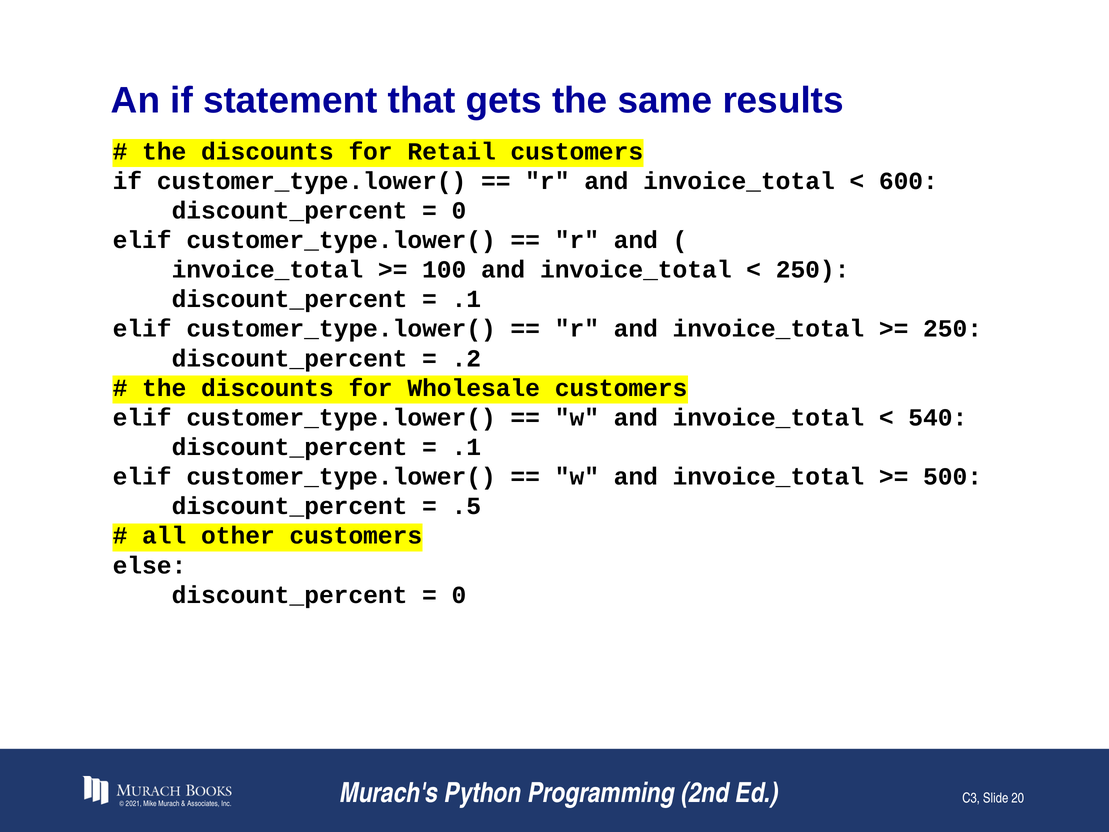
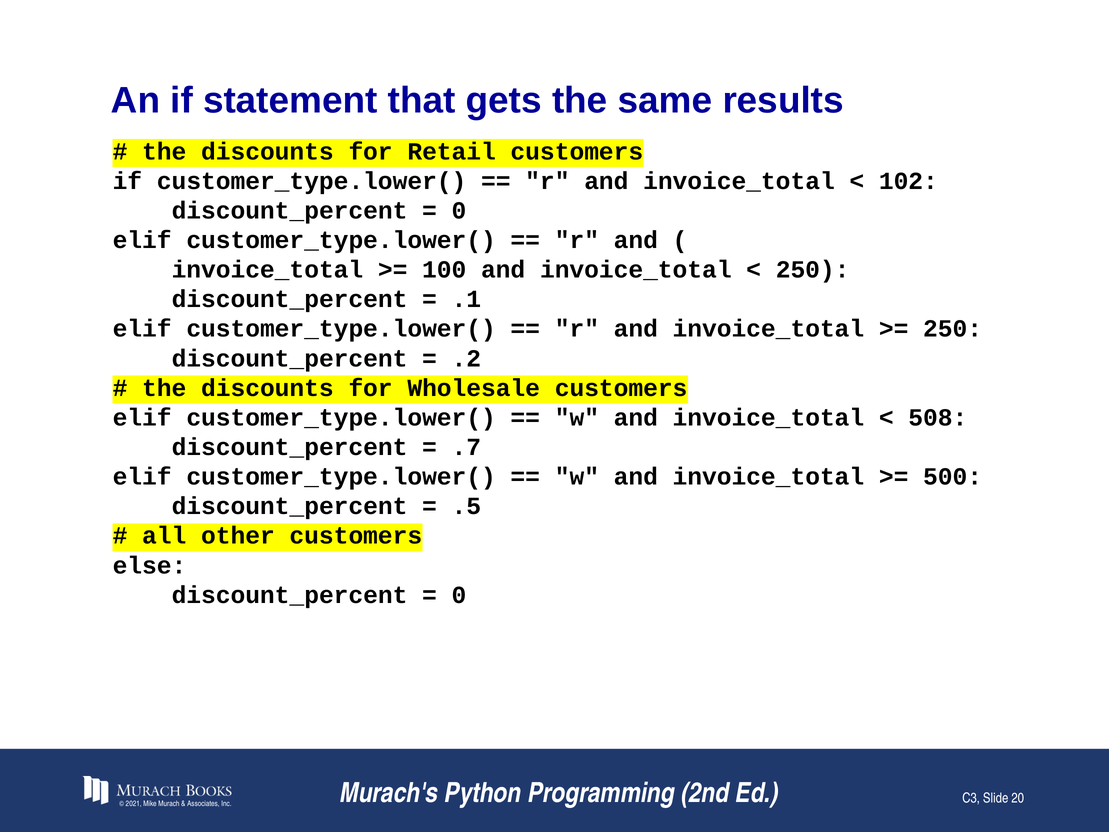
600: 600 -> 102
540: 540 -> 508
.1 at (466, 447): .1 -> .7
